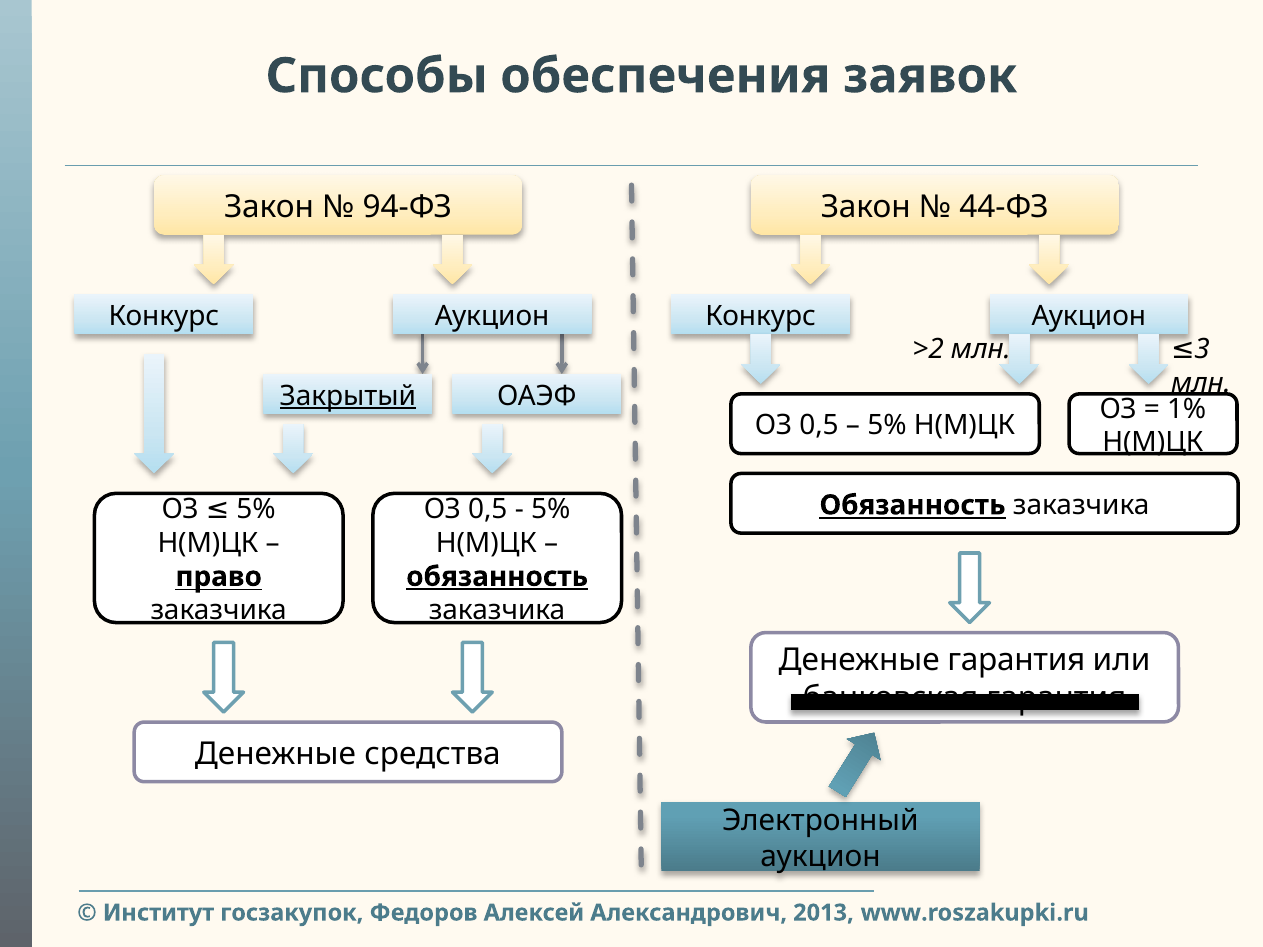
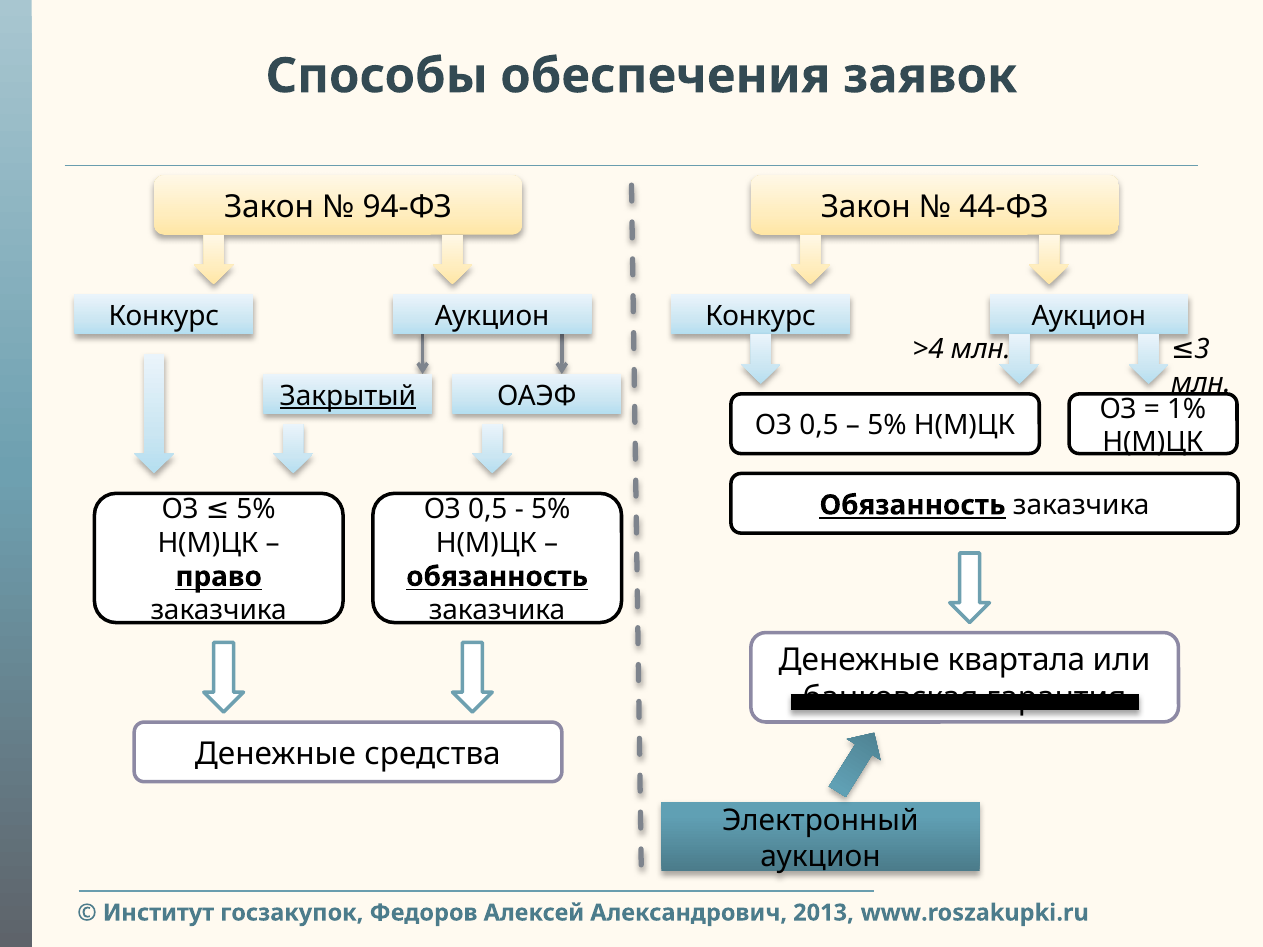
>2: >2 -> >4
обязанность at (497, 577) underline: present -> none
Денежные гарантия: гарантия -> квартала
